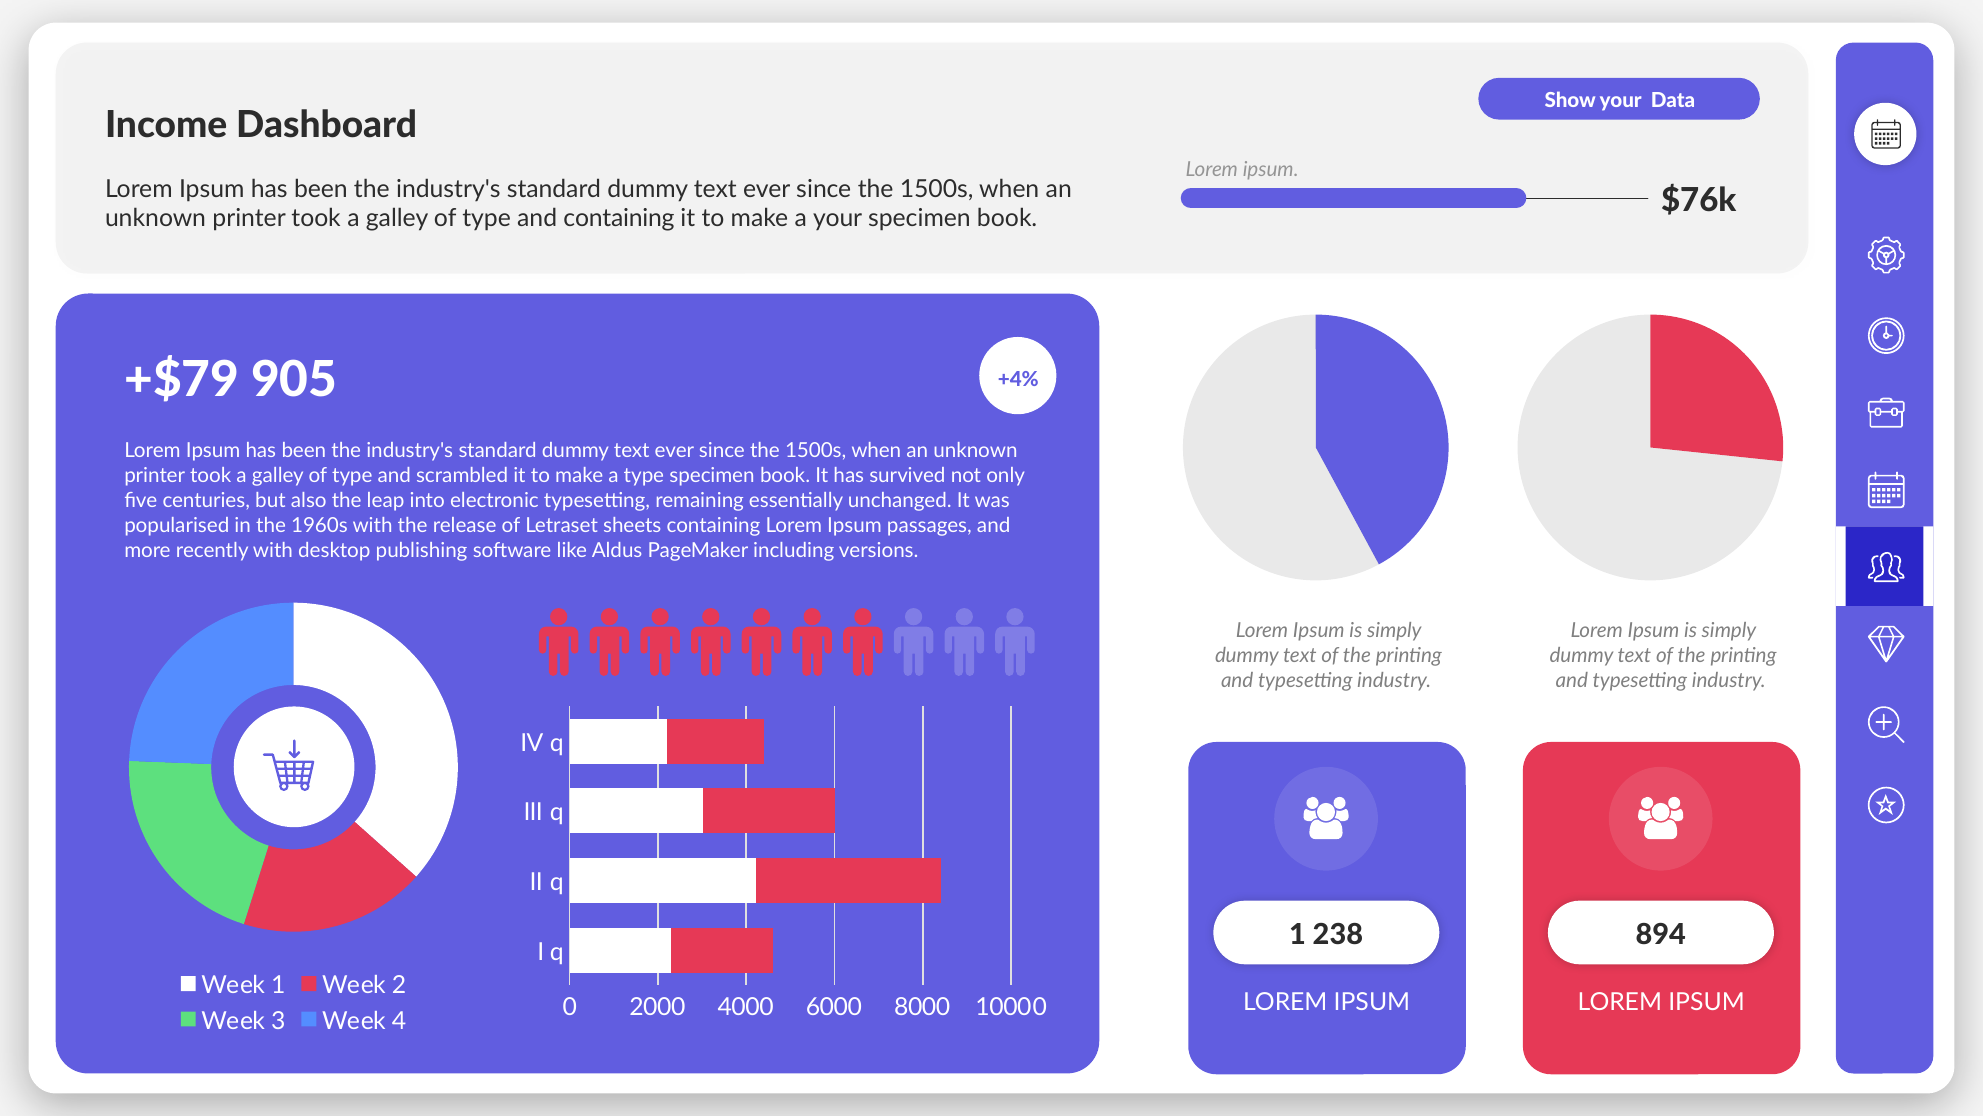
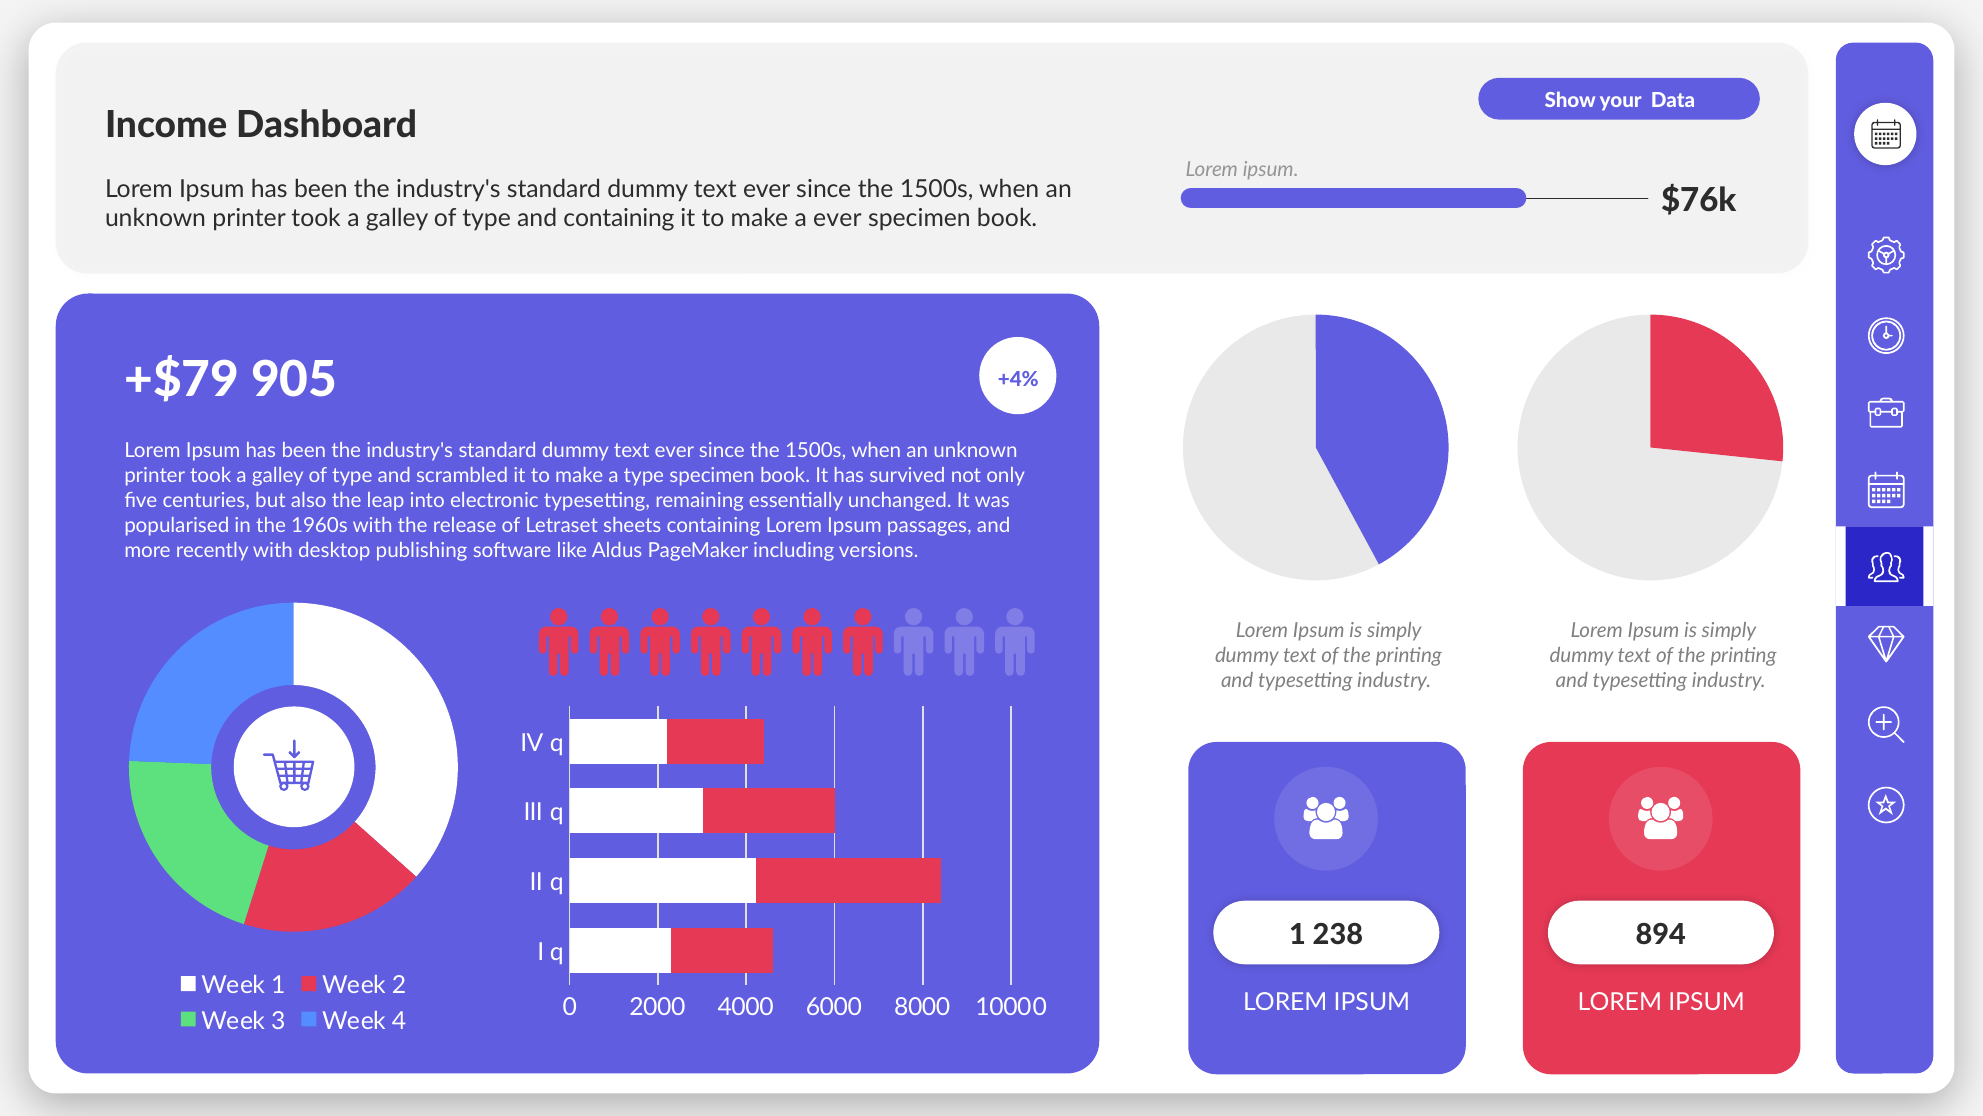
a your: your -> ever
